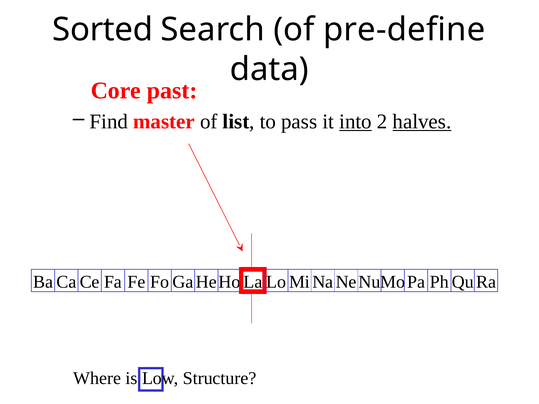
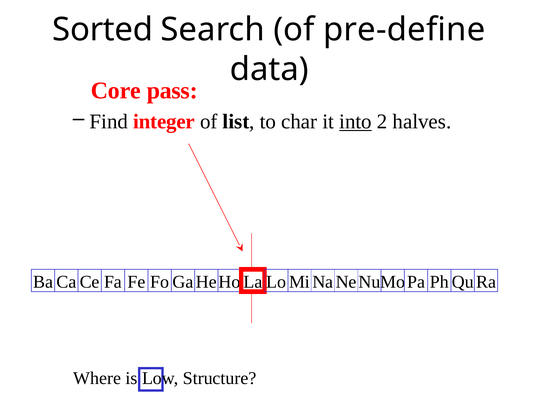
past: past -> pass
master: master -> integer
pass: pass -> char
halves underline: present -> none
